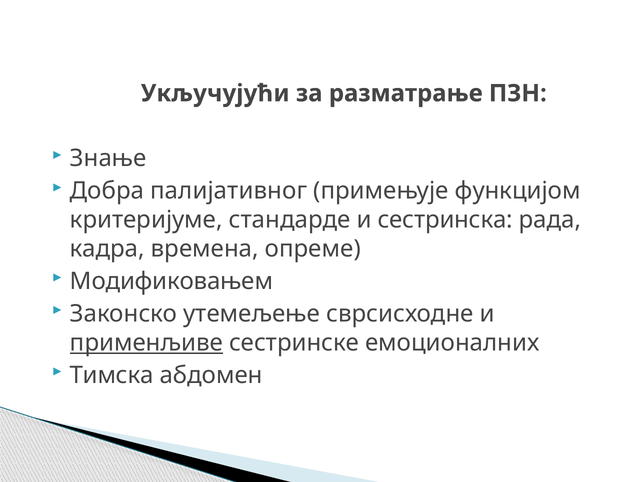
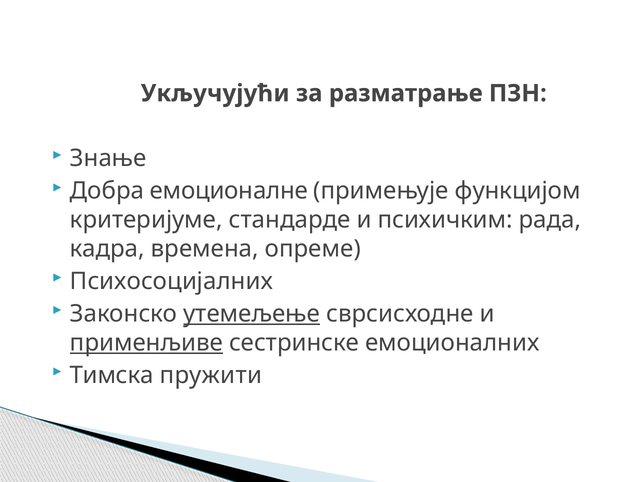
палијативног: палијативног -> емоционалне
сестринска: сестринска -> психичким
Модификовањем: Модификовањем -> Психосоцијалних
утемељење underline: none -> present
абдомен: абдомен -> пружити
